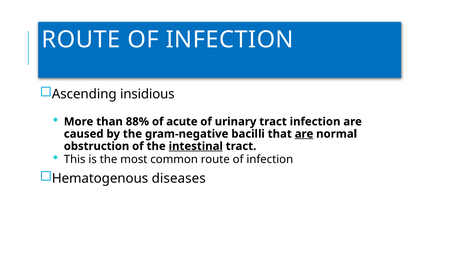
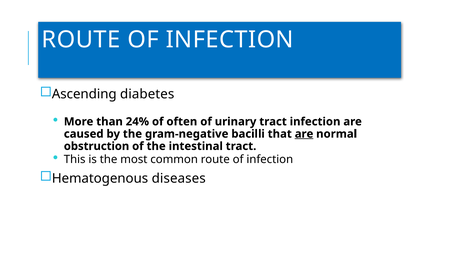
insidious: insidious -> diabetes
88%: 88% -> 24%
acute: acute -> often
intestinal underline: present -> none
